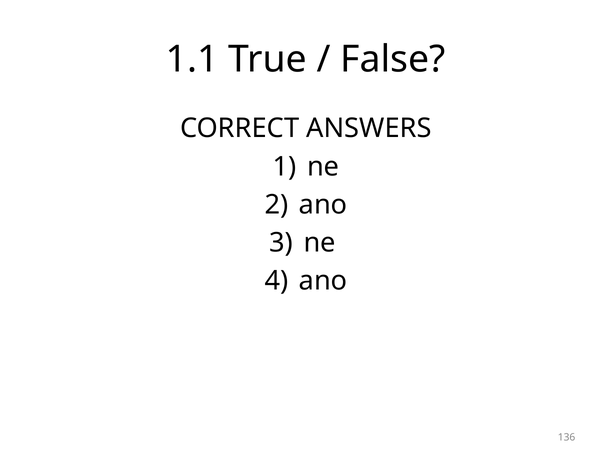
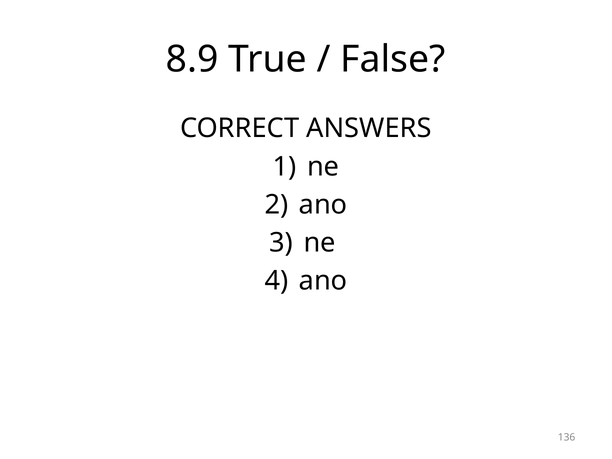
1.1: 1.1 -> 8.9
